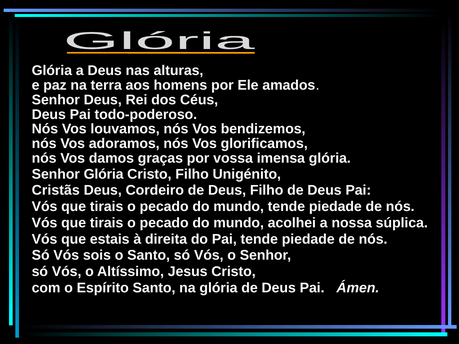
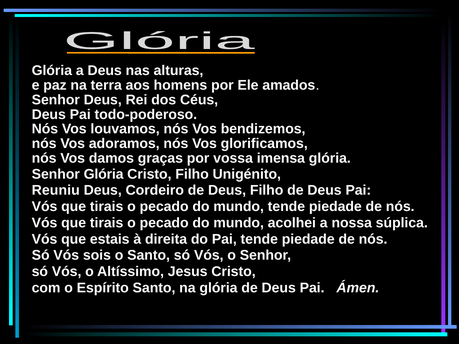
Cristãs: Cristãs -> Reuniu
